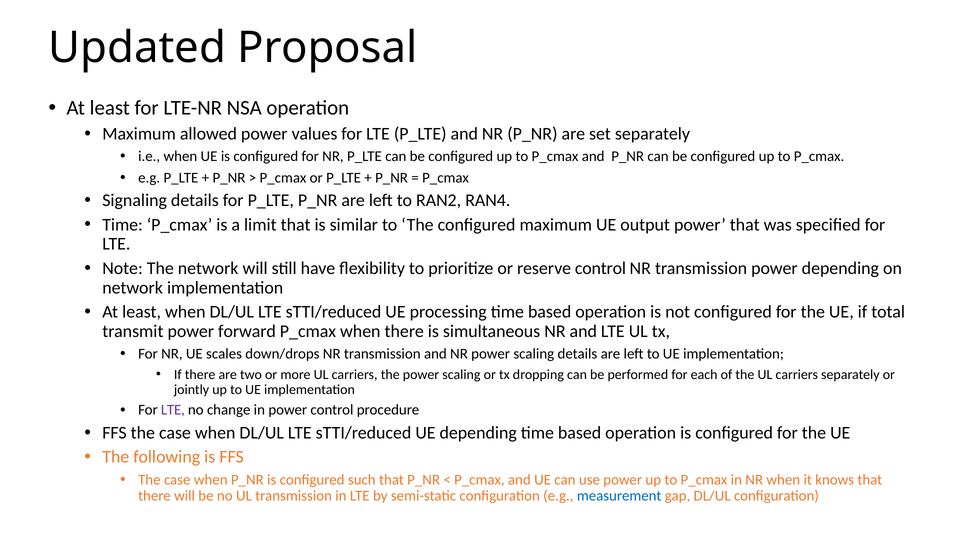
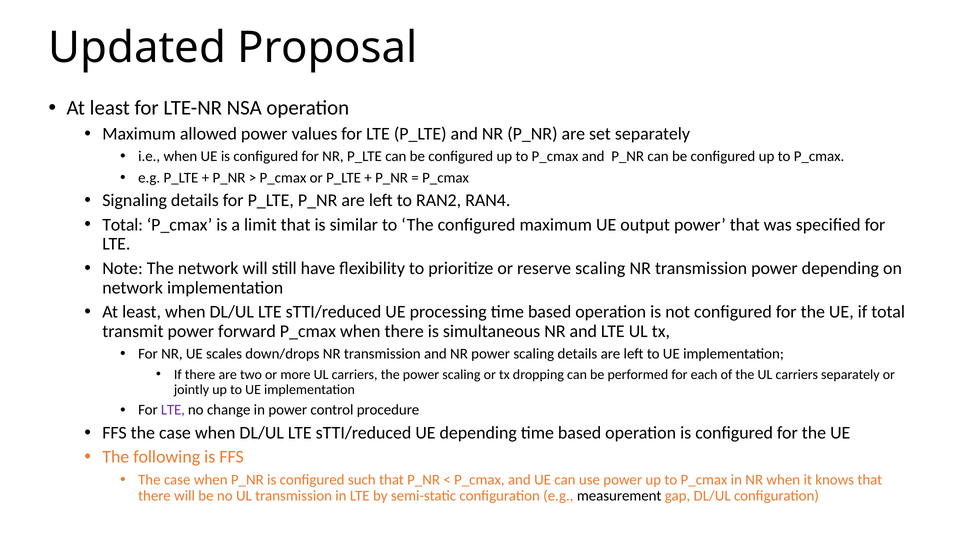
Time at (123, 225): Time -> Total
reserve control: control -> scaling
measurement colour: blue -> black
